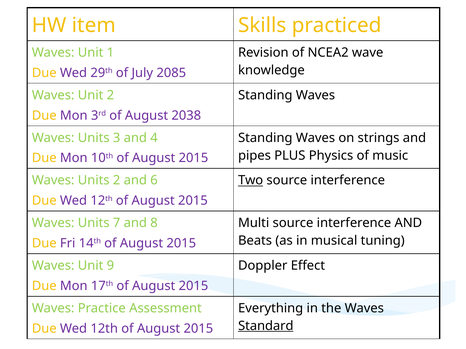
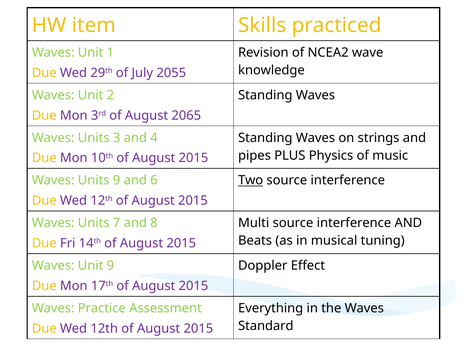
2085: 2085 -> 2055
2038: 2038 -> 2065
Units 2: 2 -> 9
Standard underline: present -> none
